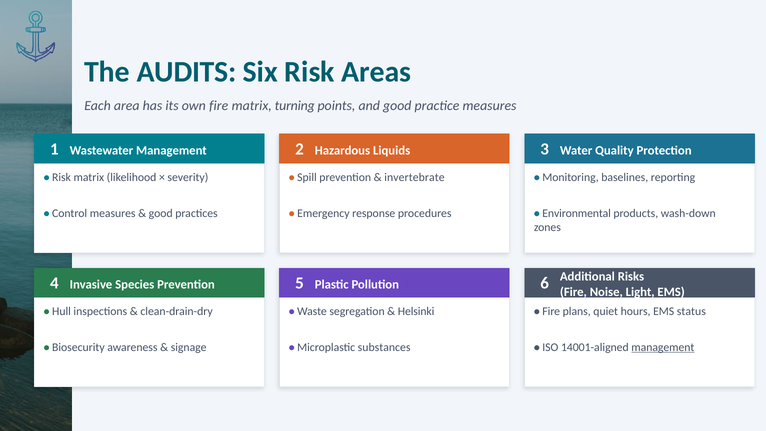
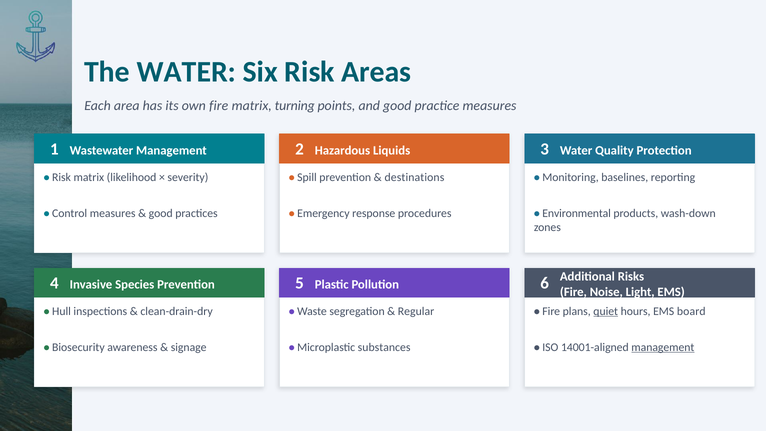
The AUDITS: AUDITS -> WATER
invertebrate: invertebrate -> destinations
Helsinki: Helsinki -> Regular
quiet underline: none -> present
status: status -> board
